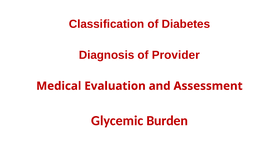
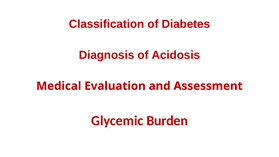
Provider: Provider -> Acidosis
